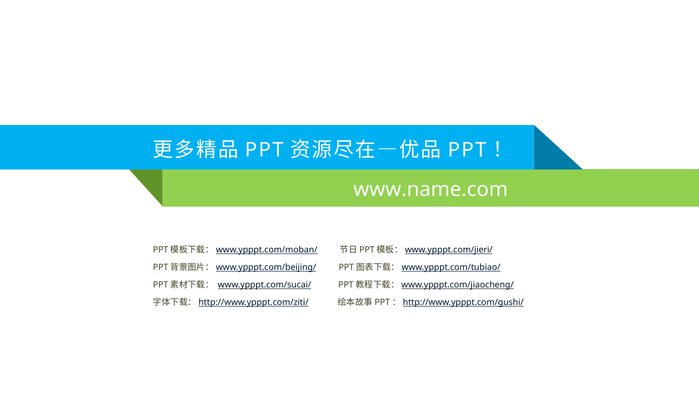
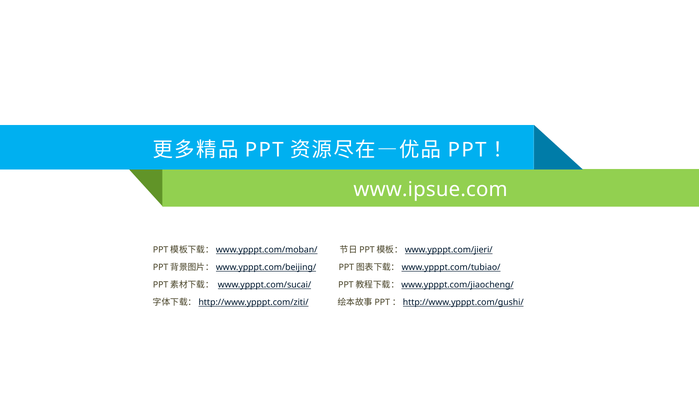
www.name.com: www.name.com -> www.ipsue.com
